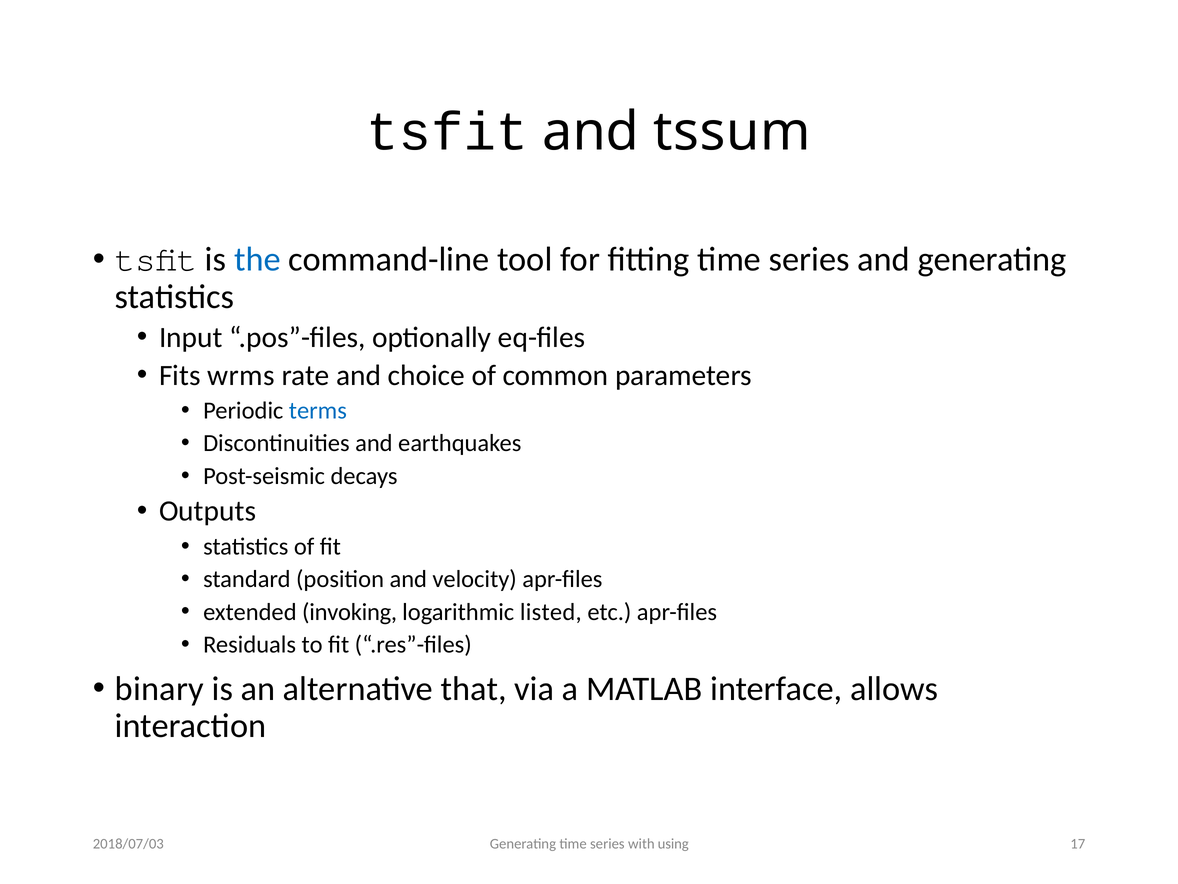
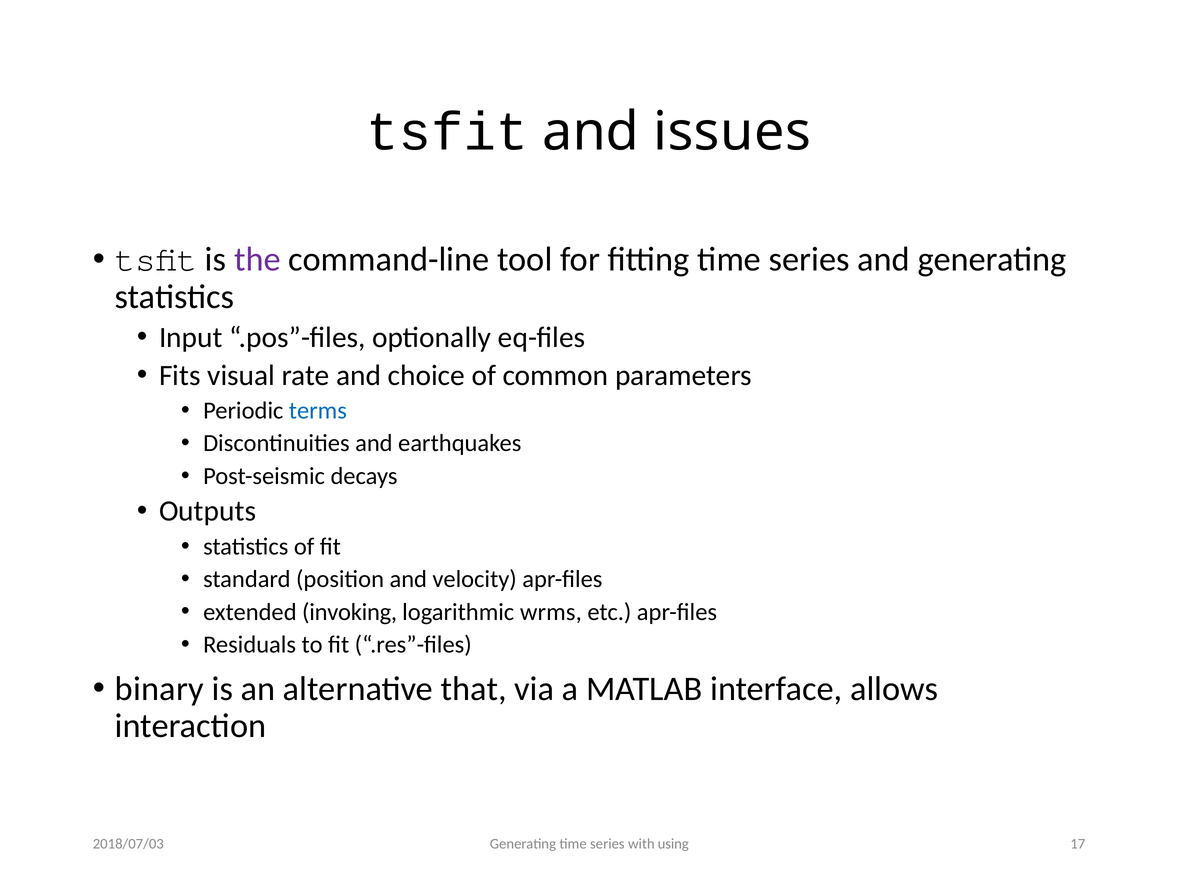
tssum: tssum -> issues
the colour: blue -> purple
wrms: wrms -> visual
listed: listed -> wrms
